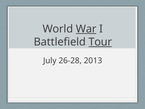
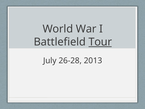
War underline: present -> none
